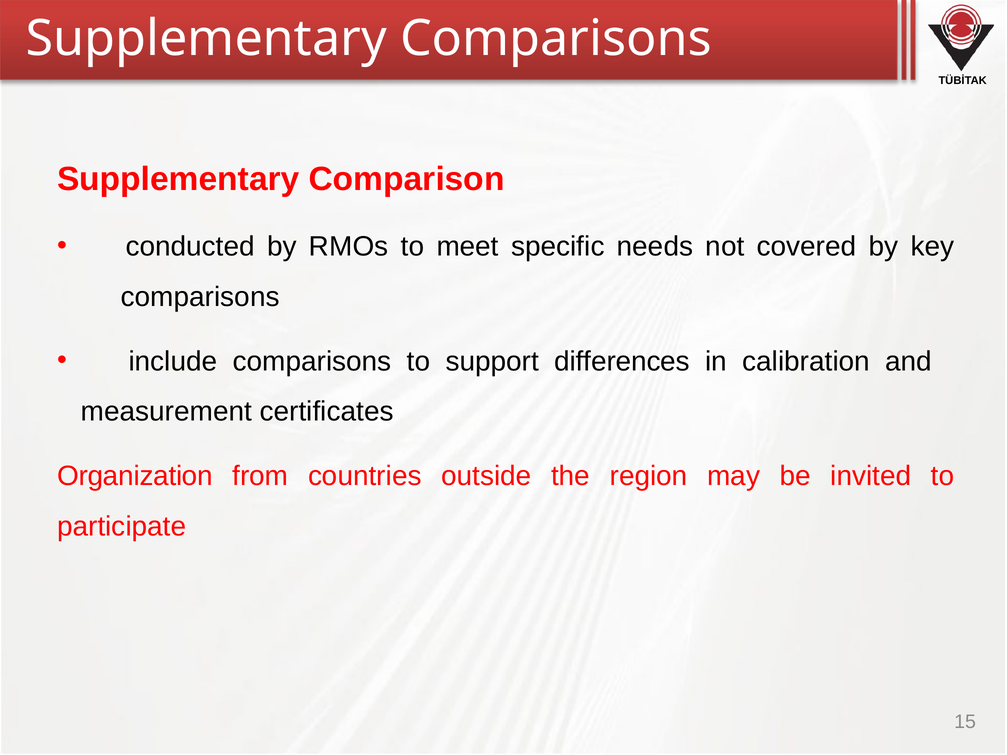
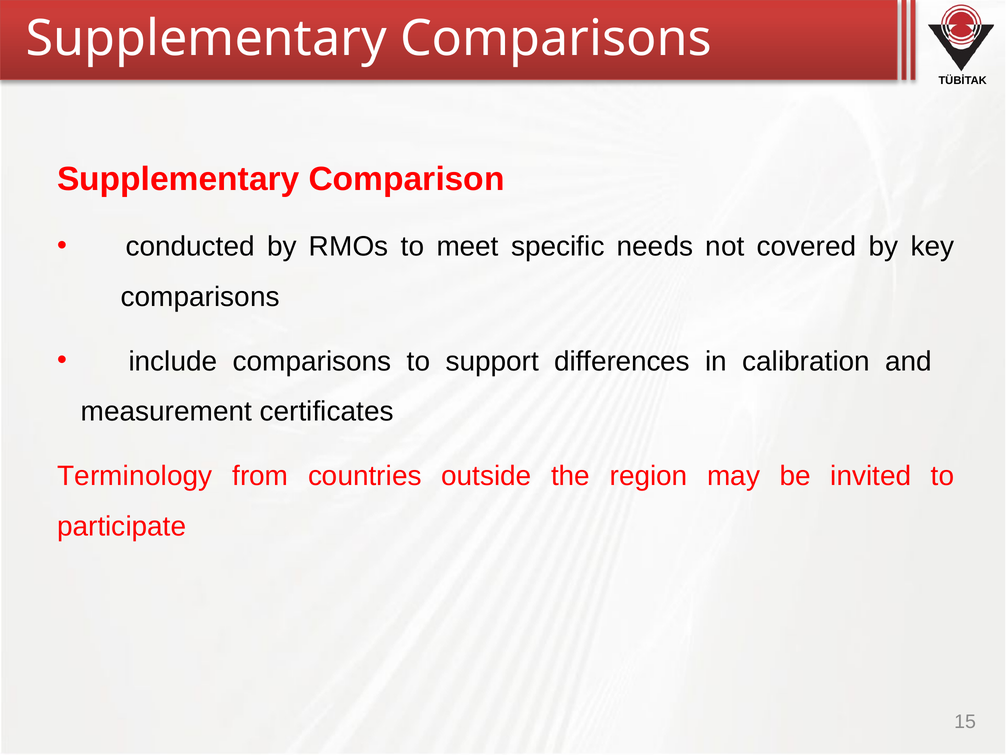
Organization: Organization -> Terminology
